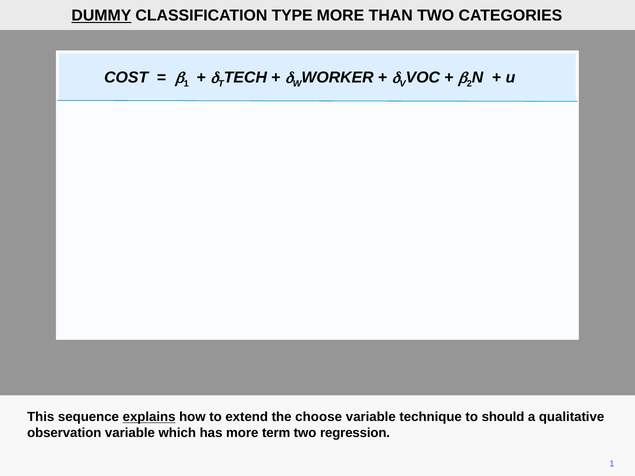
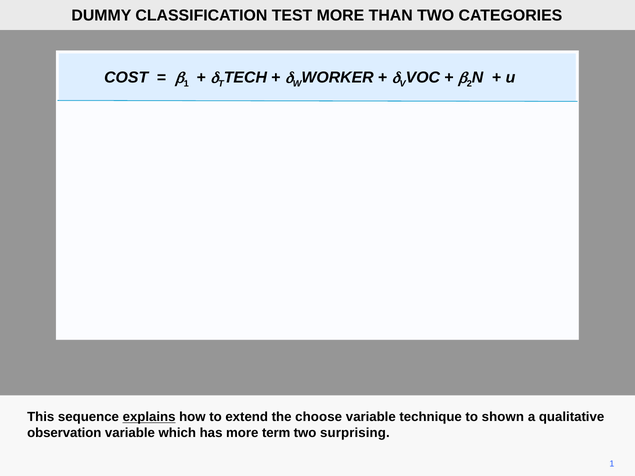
DUMMY underline: present -> none
TYPE: TYPE -> TEST
should: should -> shown
regression: regression -> surprising
